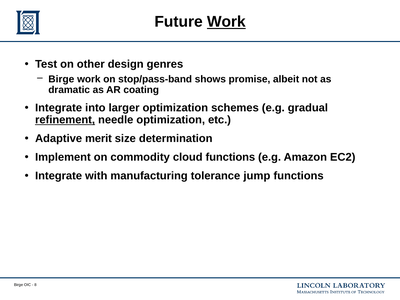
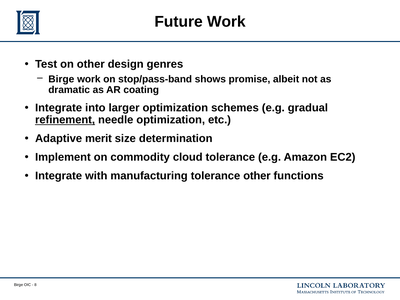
Work at (226, 22) underline: present -> none
cloud functions: functions -> tolerance
tolerance jump: jump -> other
